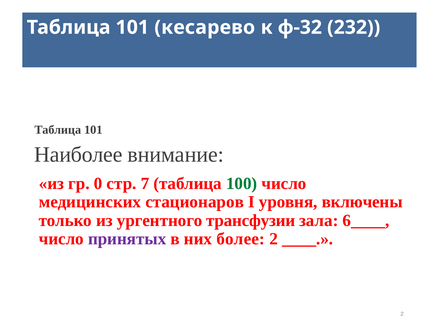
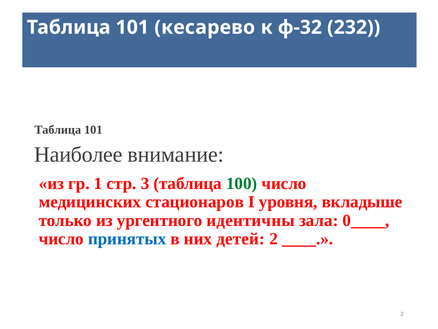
0: 0 -> 1
7: 7 -> 3
включены: включены -> вкладыше
трансфузии: трансфузии -> идентичны
6____: 6____ -> 0____
принятых colour: purple -> blue
более: более -> детей
